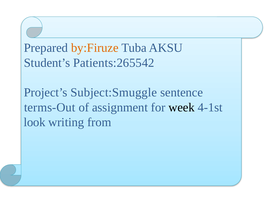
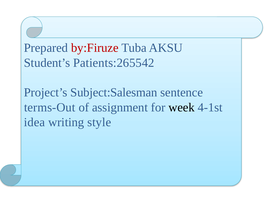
by:Firuze colour: orange -> red
Subject:Smuggle: Subject:Smuggle -> Subject:Salesman
look: look -> idea
from: from -> style
